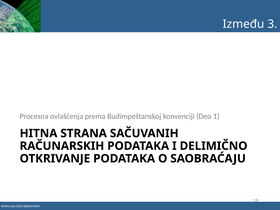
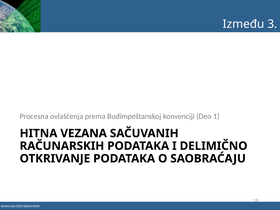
STRANA: STRANA -> VEZANA
